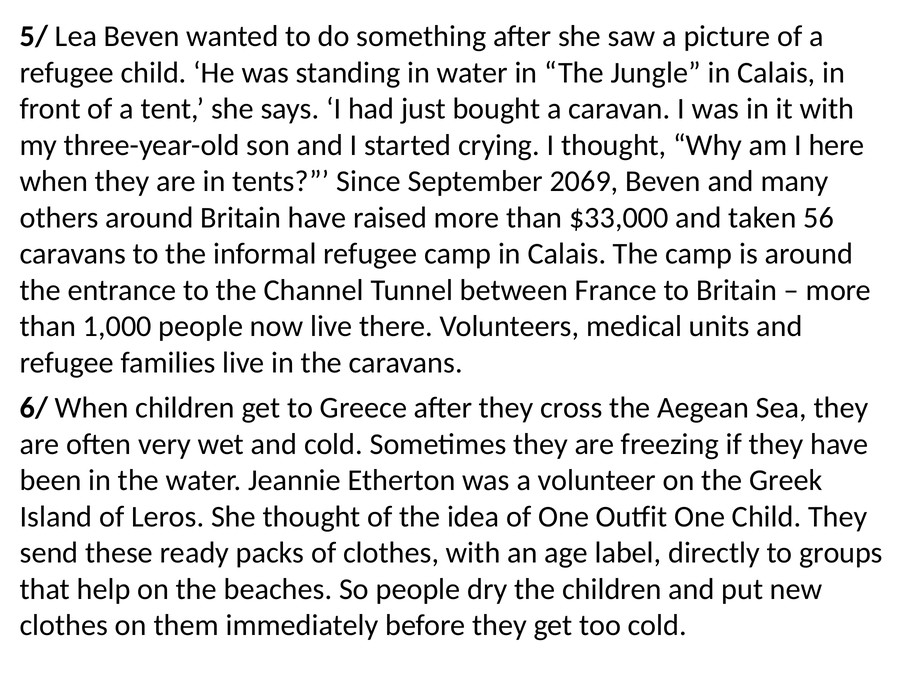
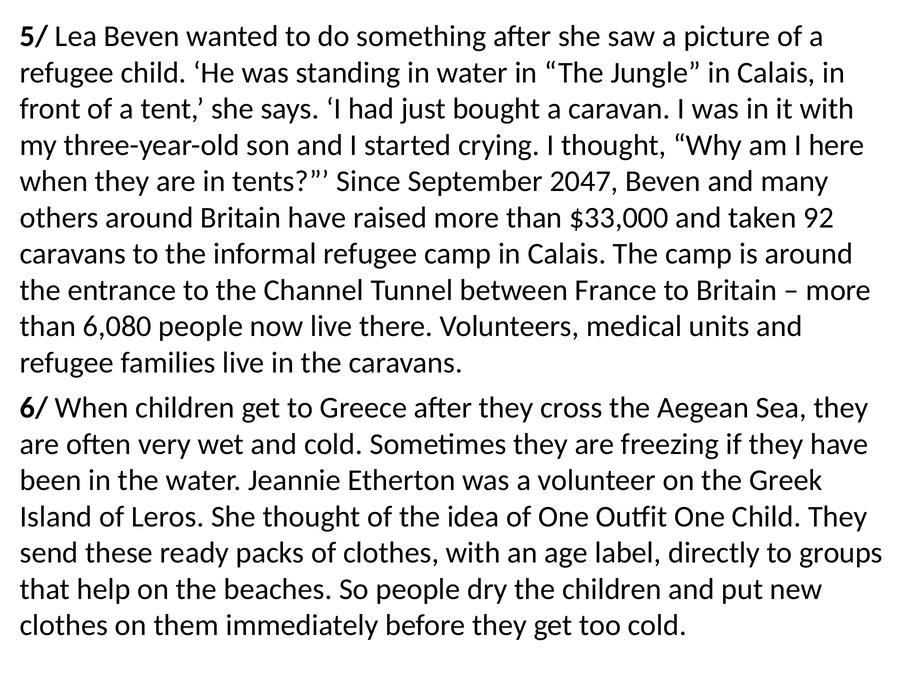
2069: 2069 -> 2047
56: 56 -> 92
1,000: 1,000 -> 6,080
